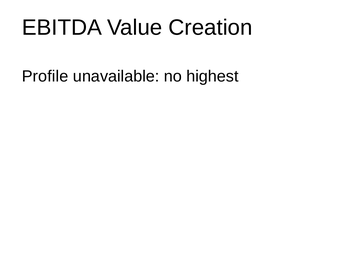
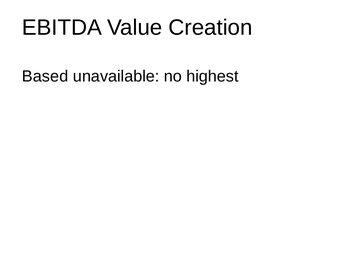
Profile: Profile -> Based
